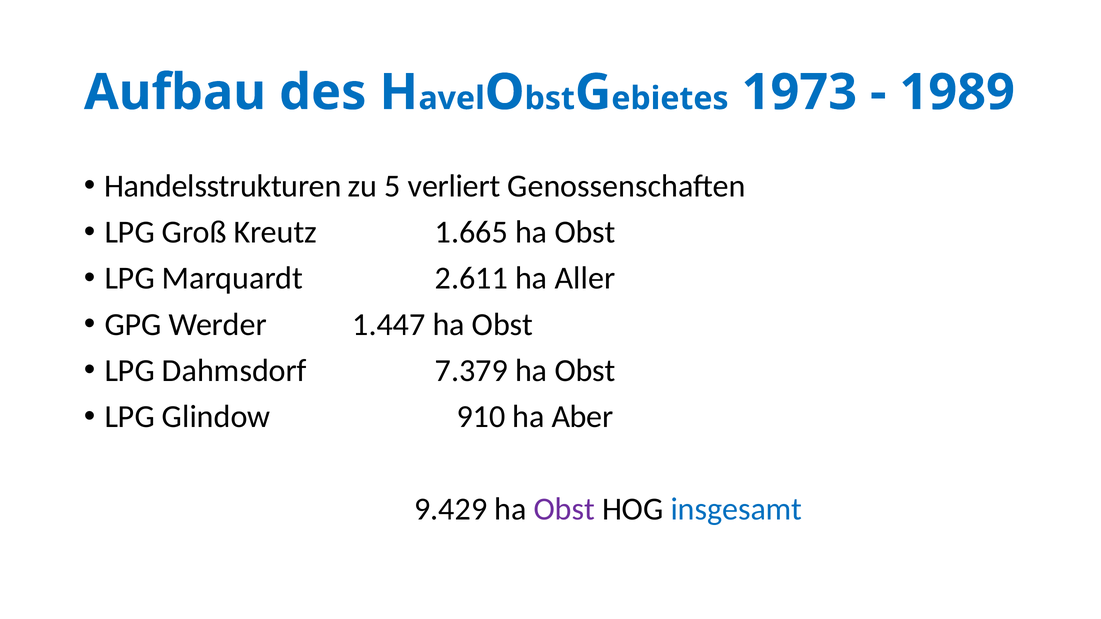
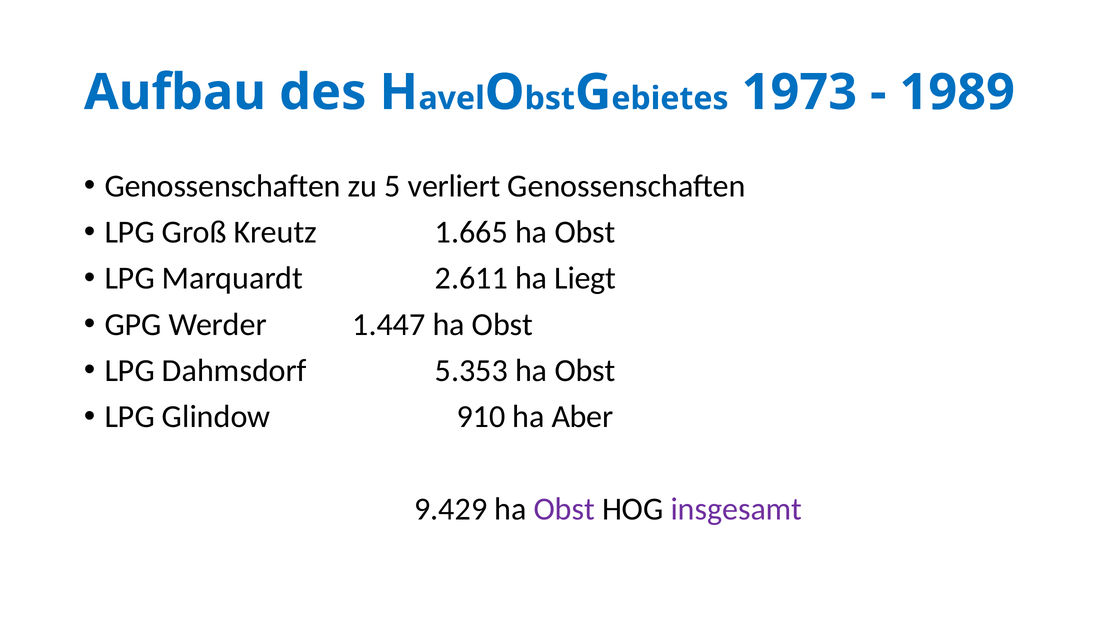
Handelsstrukturen at (223, 186): Handelsstrukturen -> Genossenschaften
Aller: Aller -> Liegt
7.379: 7.379 -> 5.353
insgesamt colour: blue -> purple
